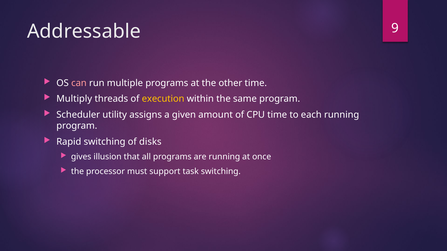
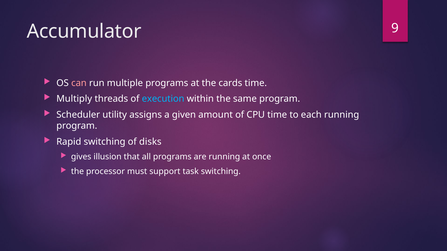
Addressable: Addressable -> Accumulator
other: other -> cards
execution colour: yellow -> light blue
